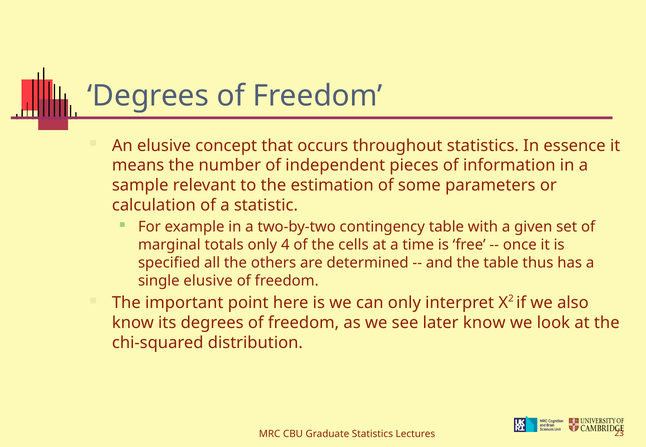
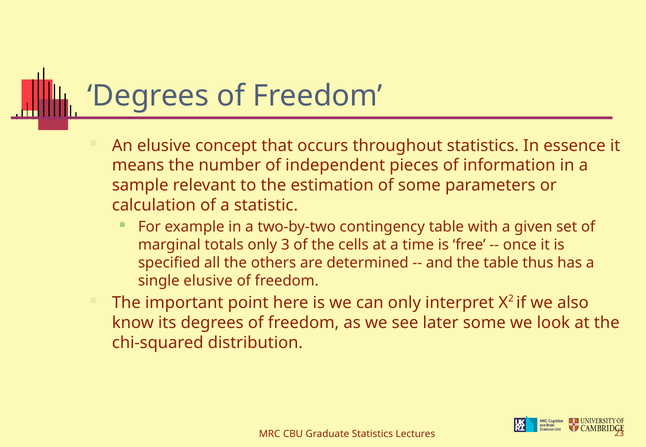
4: 4 -> 3
later know: know -> some
